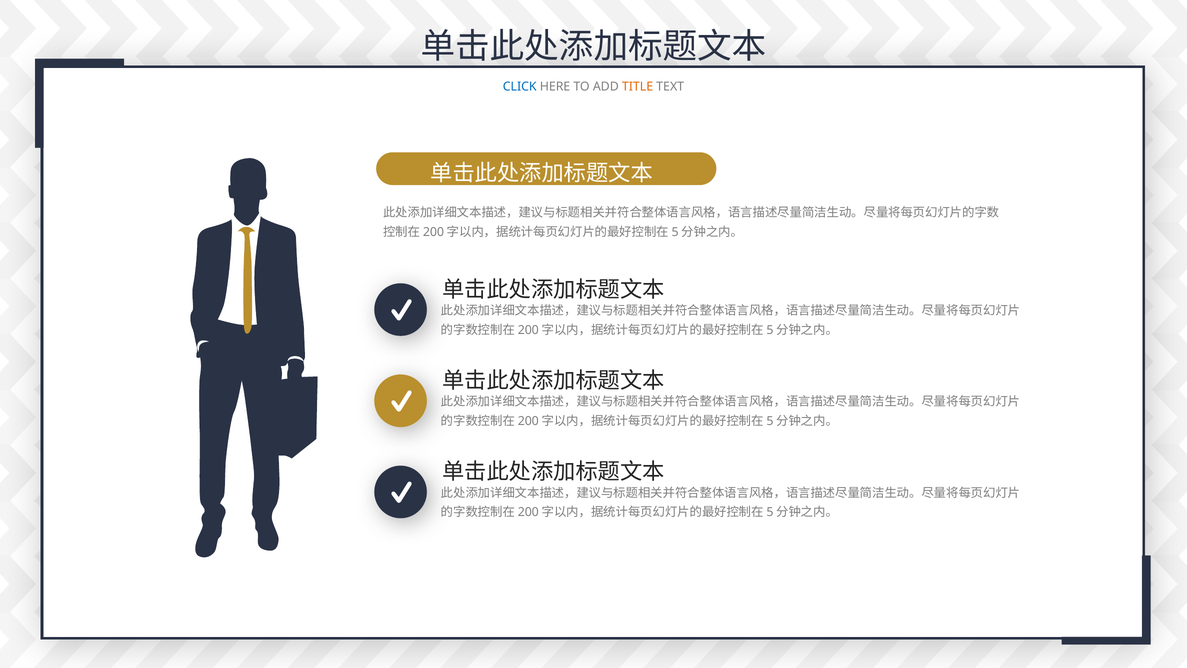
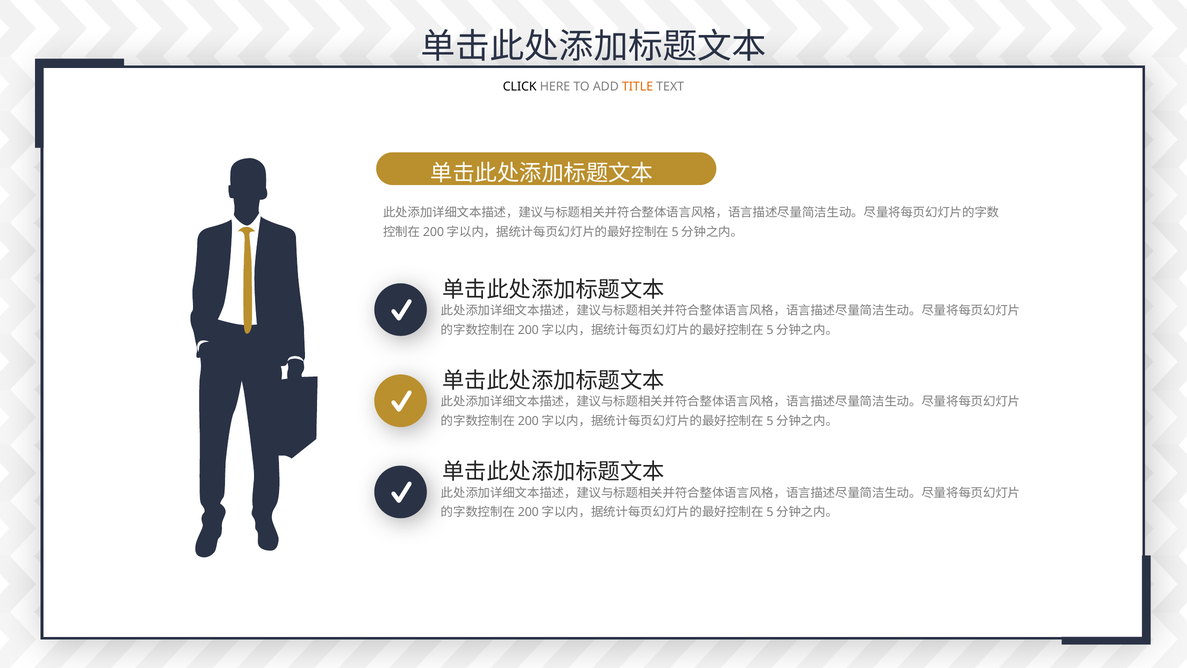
CLICK colour: blue -> black
